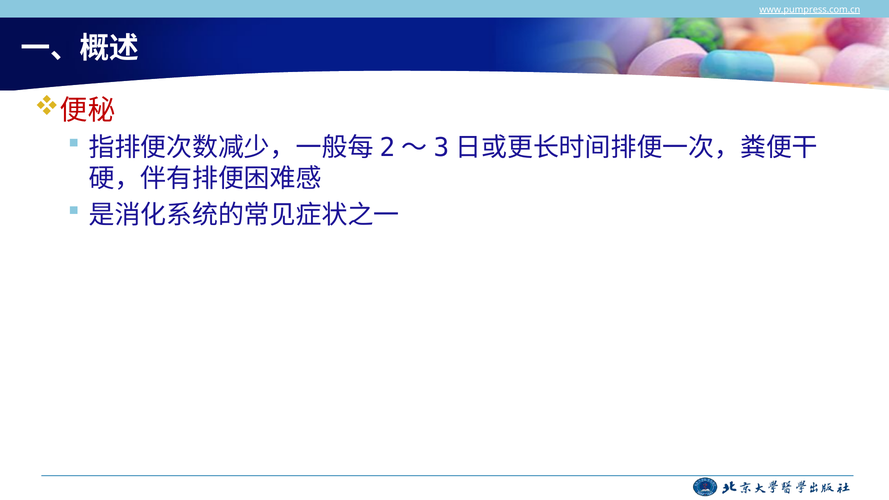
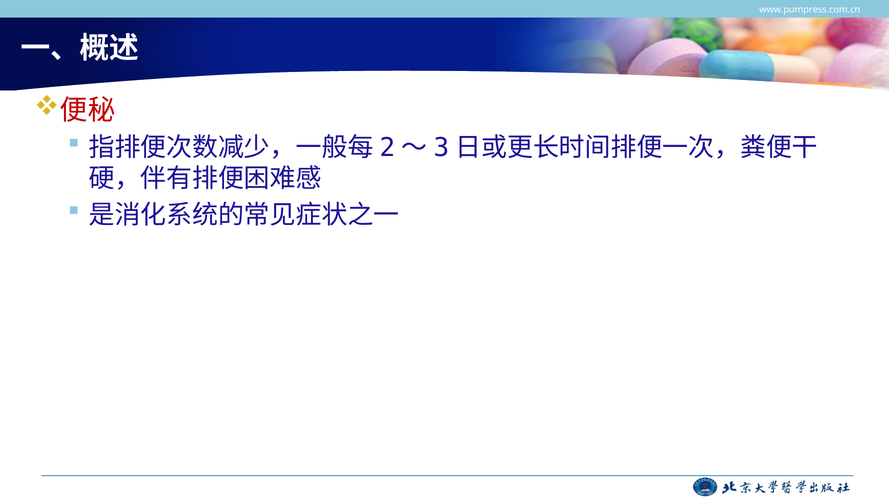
www.pumpress.com.cn underline: present -> none
